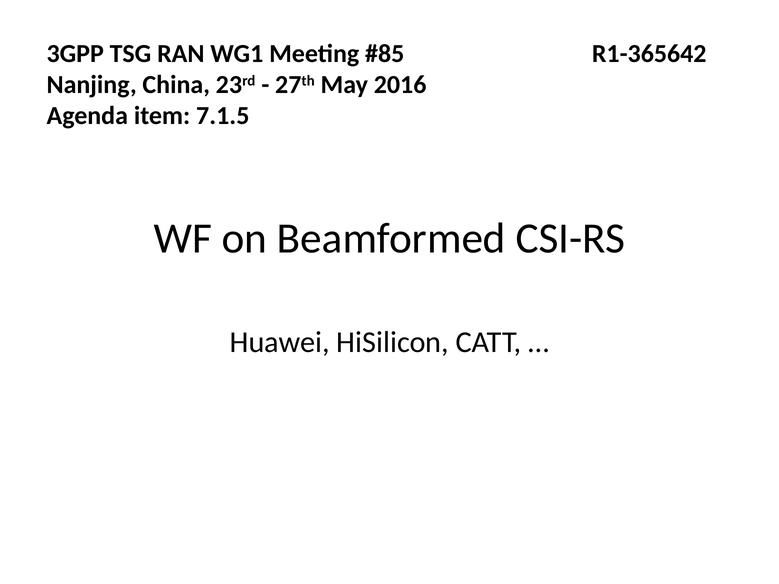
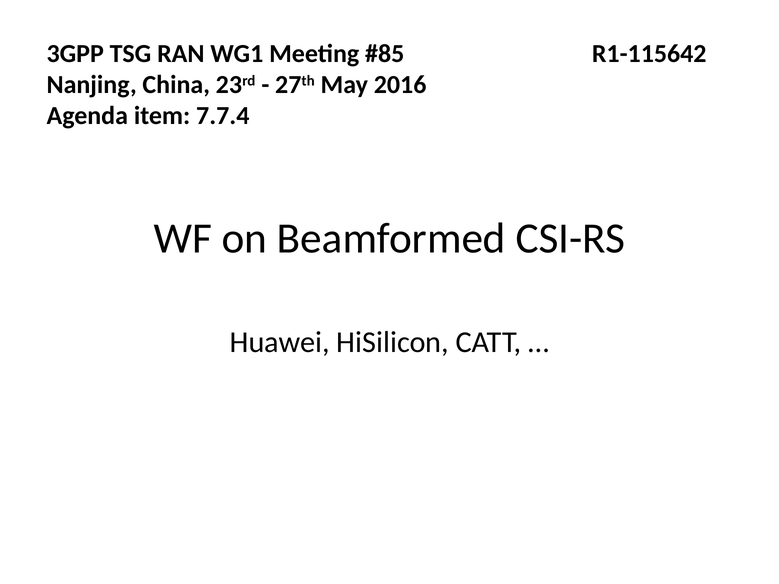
R1-365642: R1-365642 -> R1-115642
7.1.5: 7.1.5 -> 7.7.4
